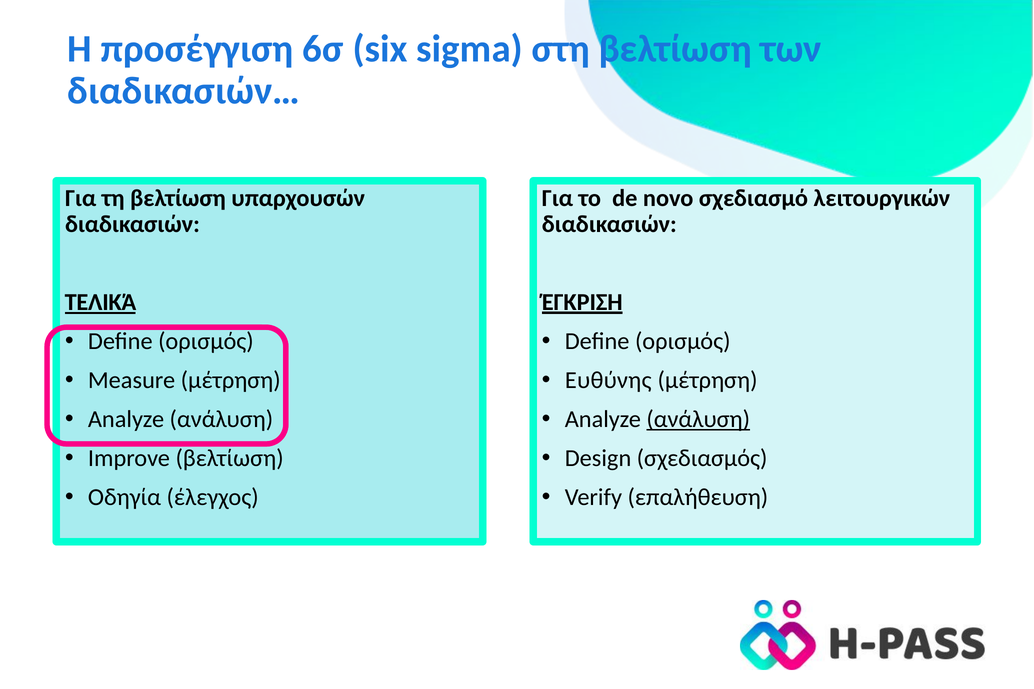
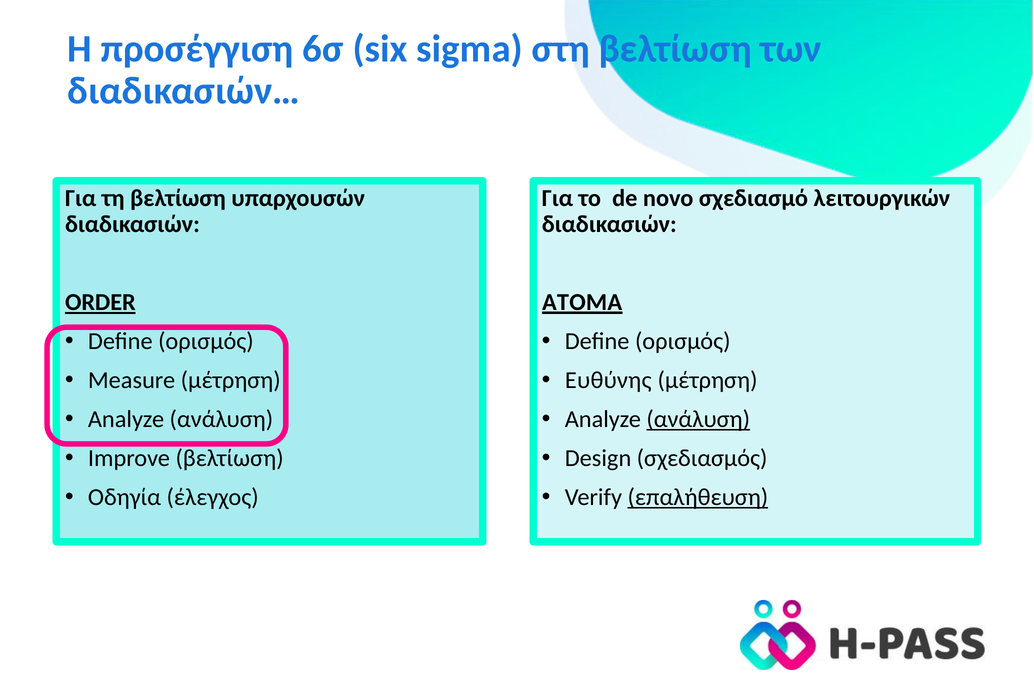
ΤΕΛΙΚΆ: ΤΕΛΙΚΆ -> ORDER
ΈΓΚΡΙΣΗ: ΈΓΚΡΙΣΗ -> ΑΤΟΜΑ
επαλήθευση underline: none -> present
